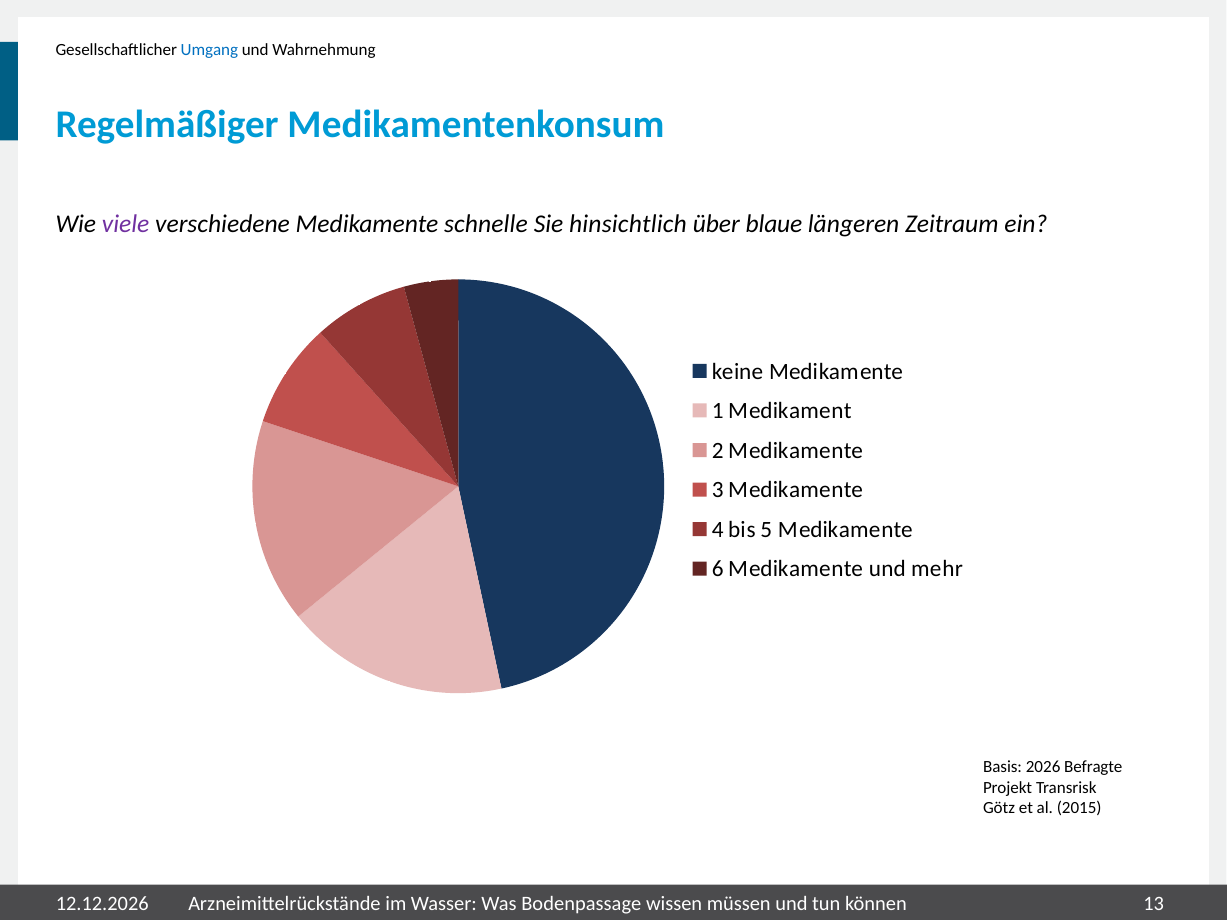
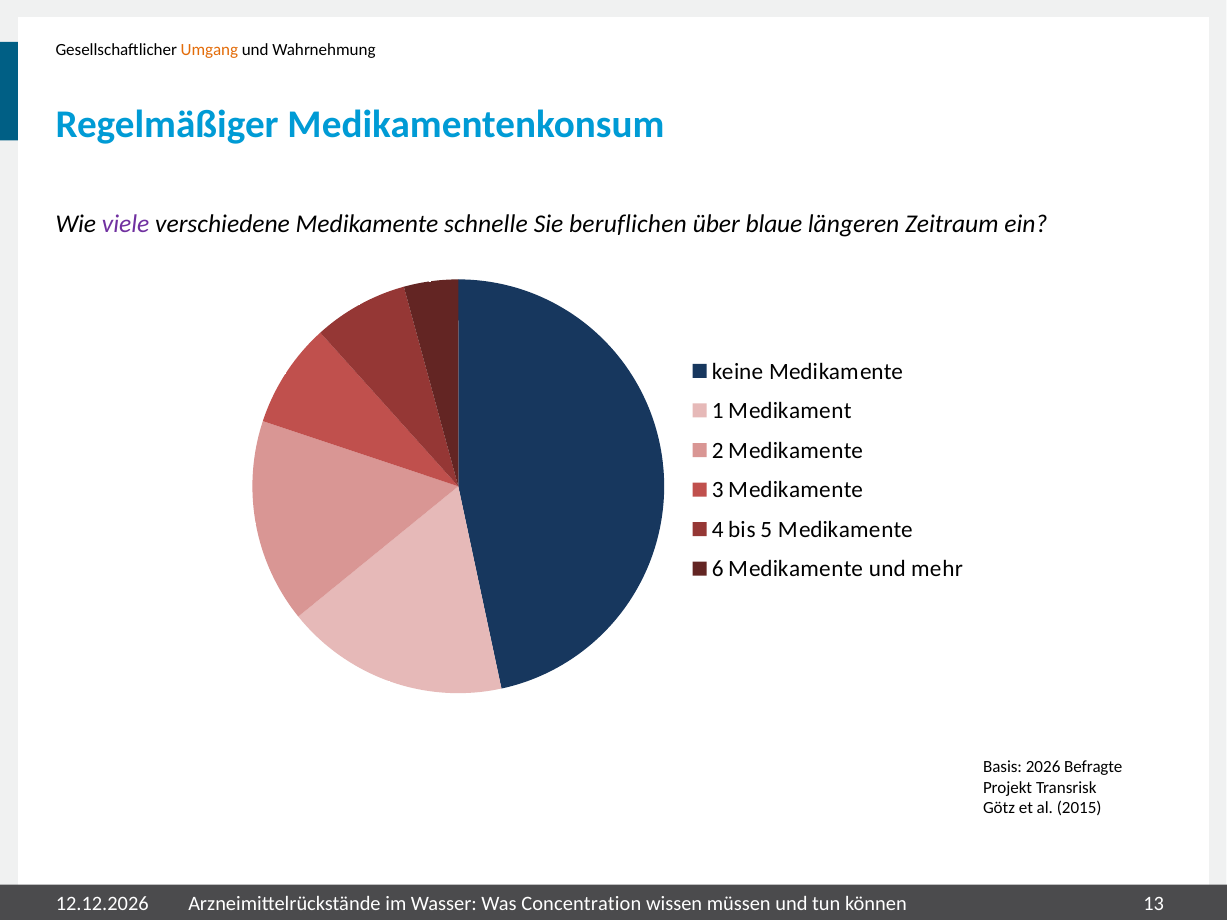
Umgang colour: blue -> orange
hinsichtlich: hinsichtlich -> beruflichen
Bodenpassage: Bodenpassage -> Concentration
